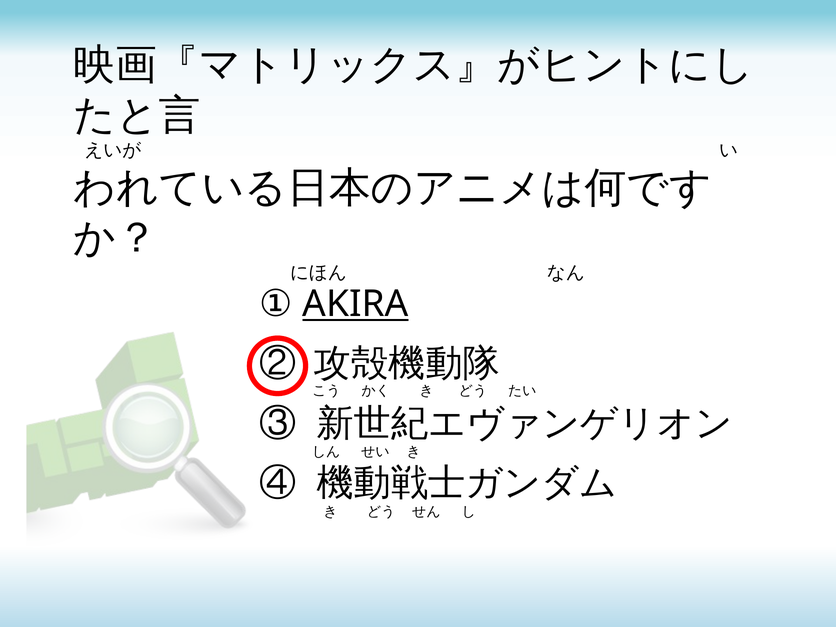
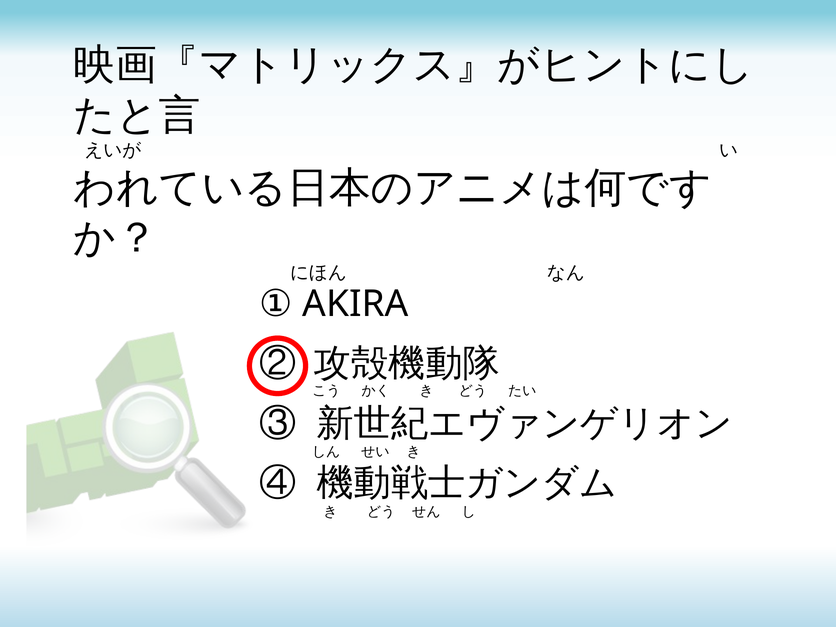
AKIRA underline: present -> none
